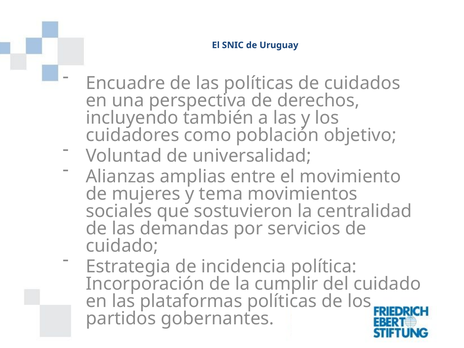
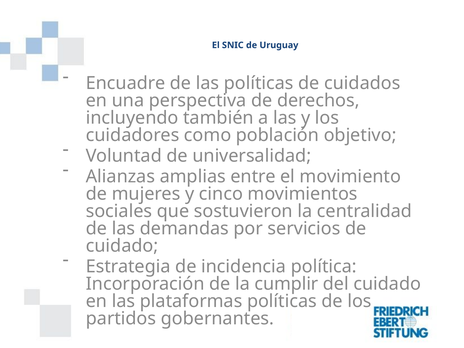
tema: tema -> cinco
